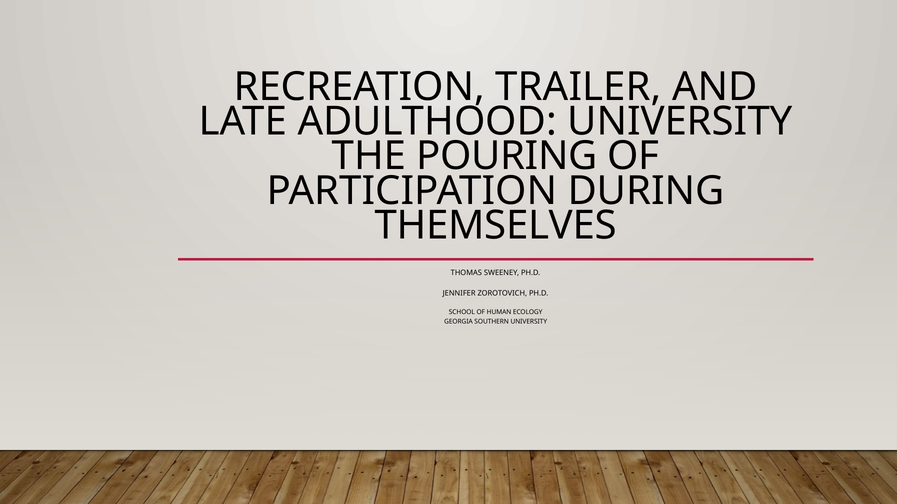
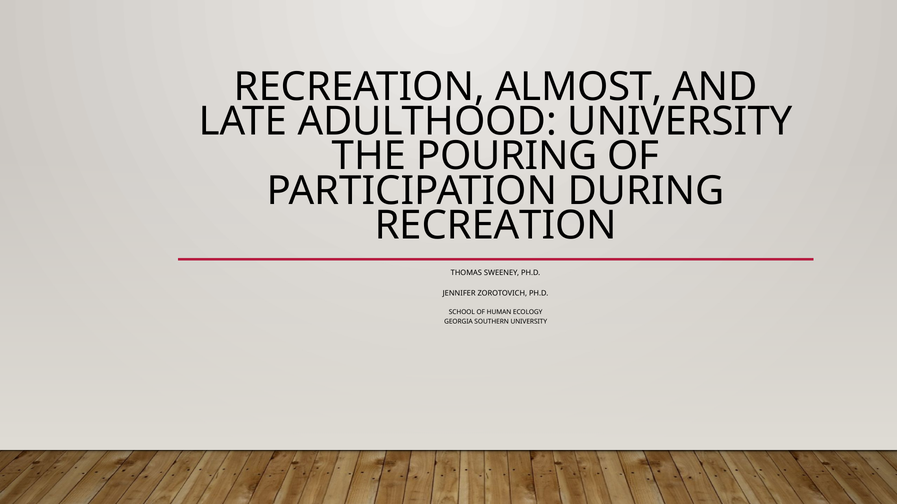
TRAILER: TRAILER -> ALMOST
THEMSELVES at (496, 226): THEMSELVES -> RECREATION
